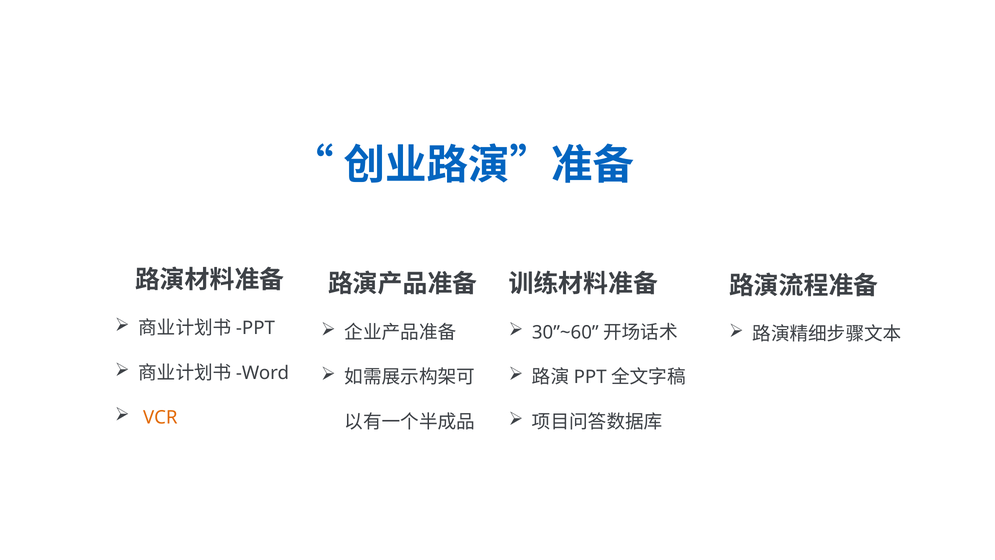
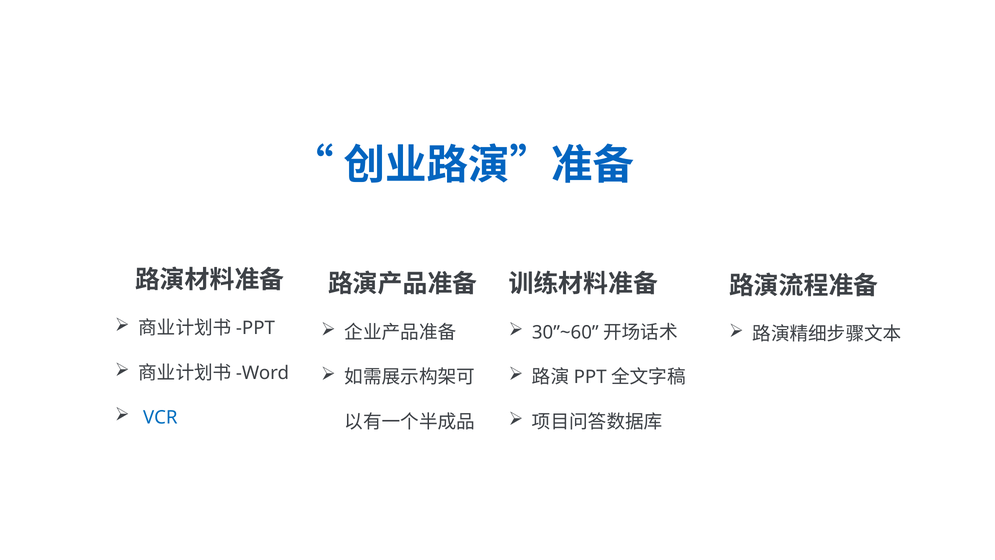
VCR colour: orange -> blue
